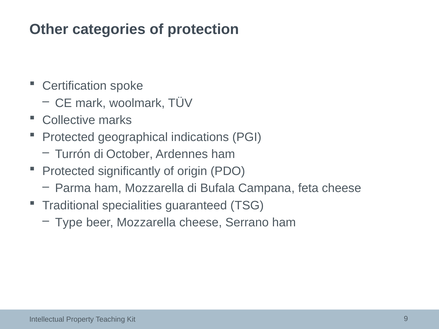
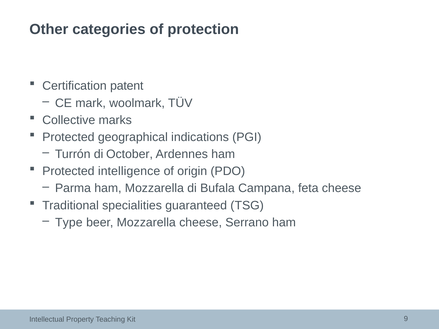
spoke: spoke -> patent
significantly: significantly -> intelligence
